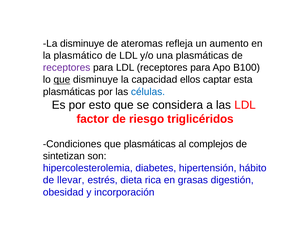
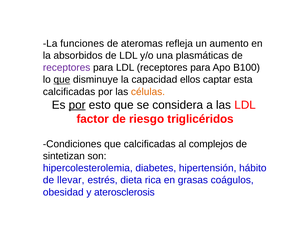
La disminuye: disminuye -> funciones
plasmático: plasmático -> absorbidos
plasmáticas at (69, 92): plasmáticas -> calcificadas
células colour: blue -> orange
por at (77, 105) underline: none -> present
que plasmáticas: plasmáticas -> calcificadas
digestión: digestión -> coágulos
incorporación: incorporación -> aterosclerosis
